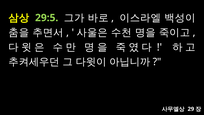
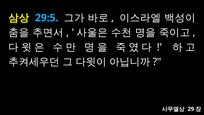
29:5 colour: light green -> light blue
